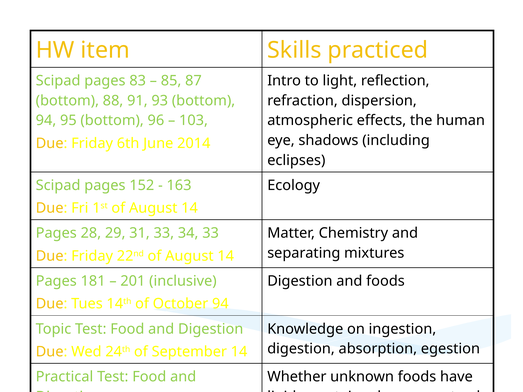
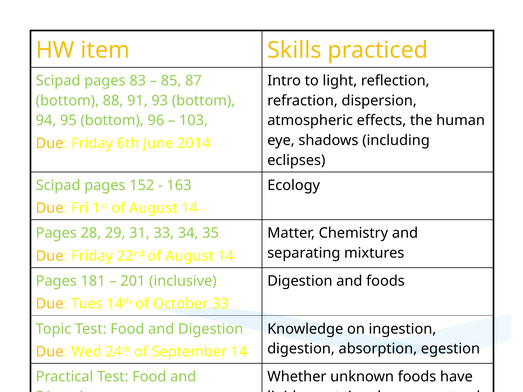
34 33: 33 -> 35
October 94: 94 -> 33
